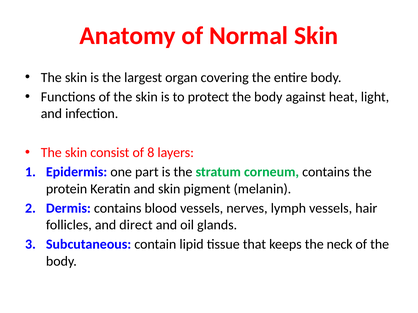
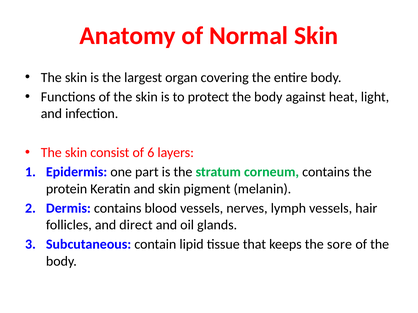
8: 8 -> 6
neck: neck -> sore
